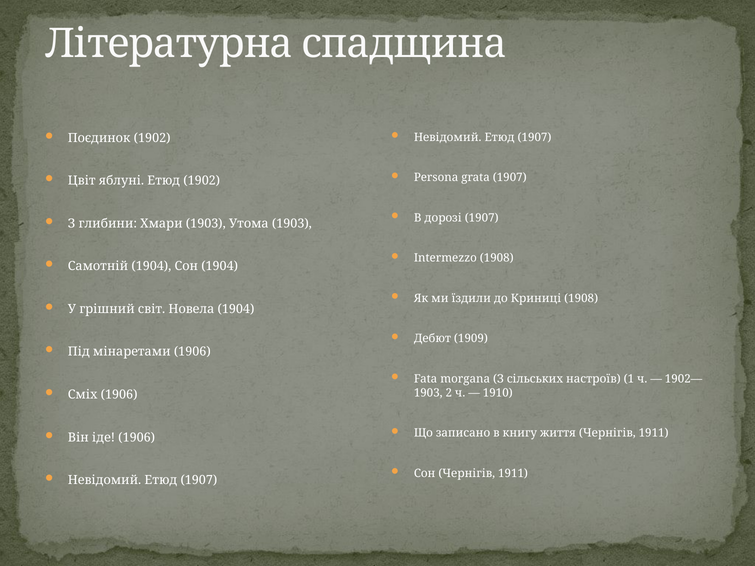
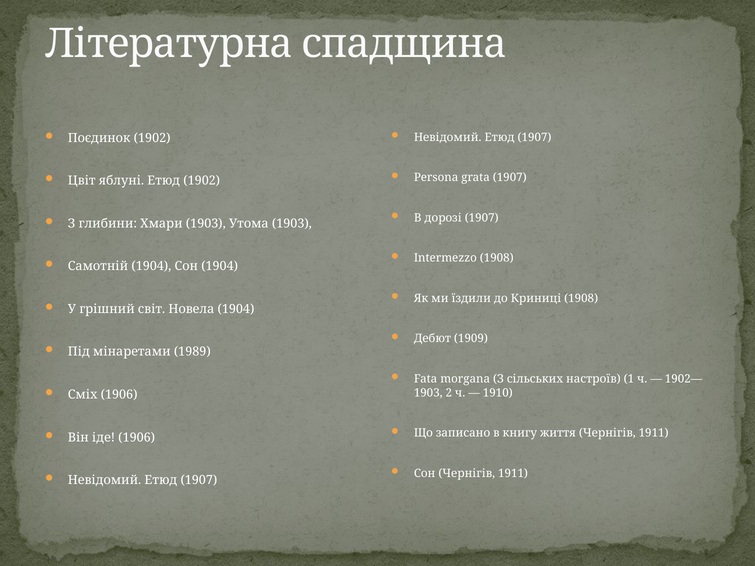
мінаретами 1906: 1906 -> 1989
